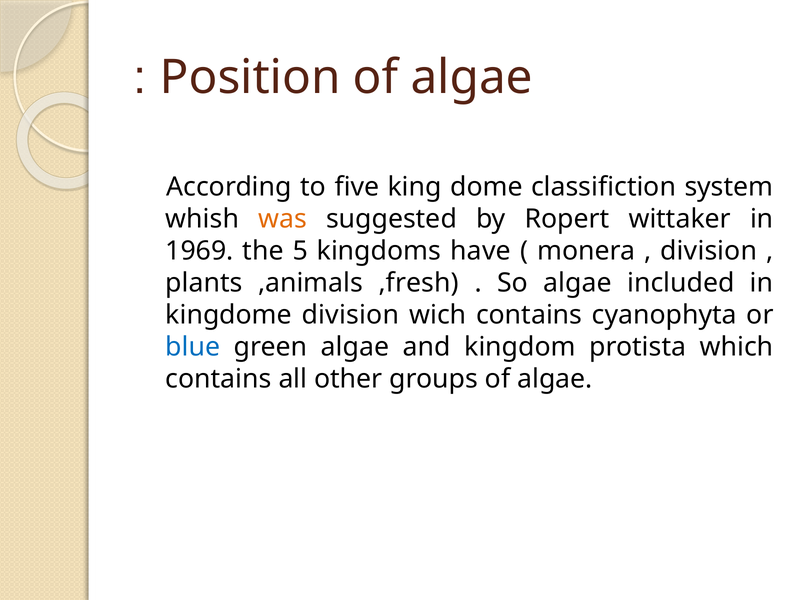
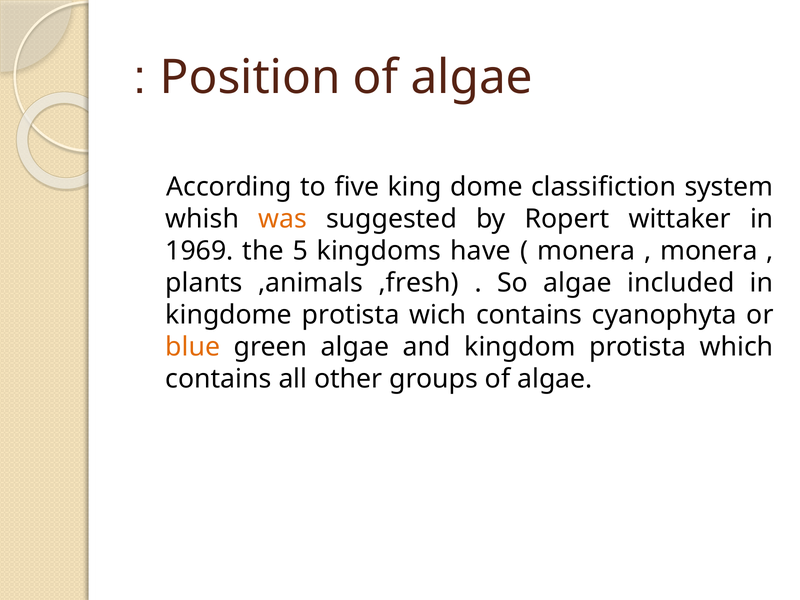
division at (709, 251): division -> monera
kingdome division: division -> protista
blue colour: blue -> orange
